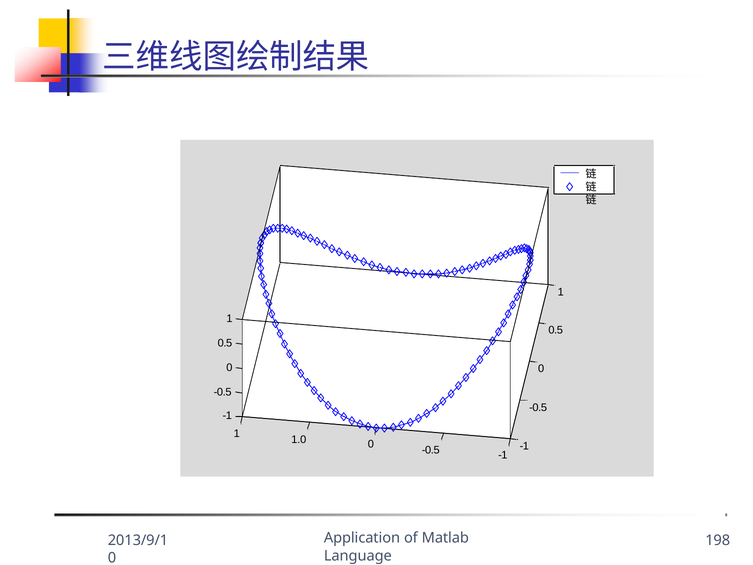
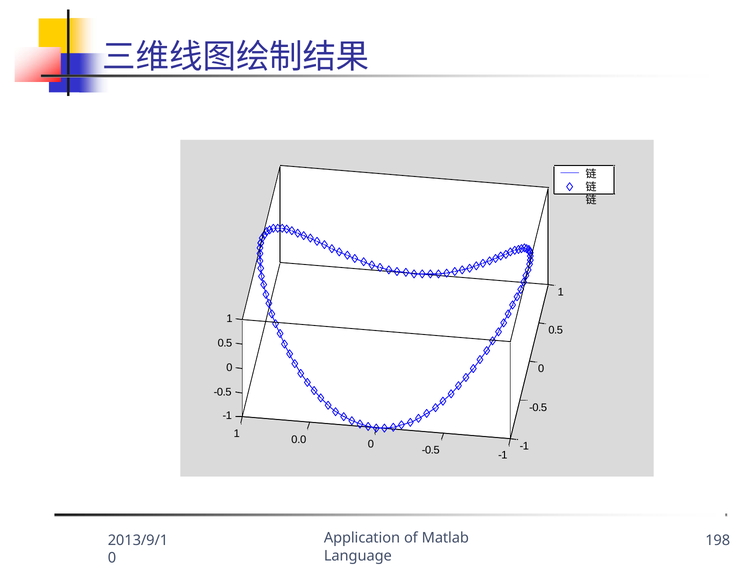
1.0: 1.0 -> 0.0
